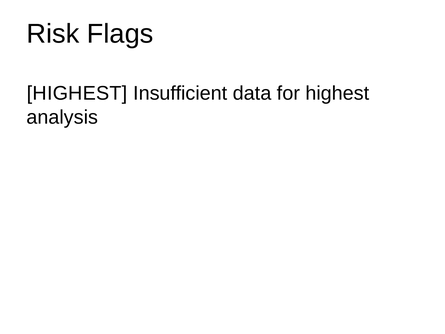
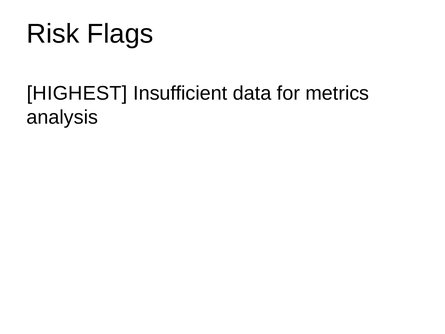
for highest: highest -> metrics
